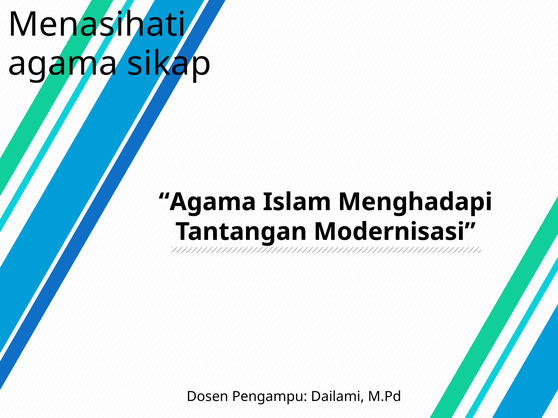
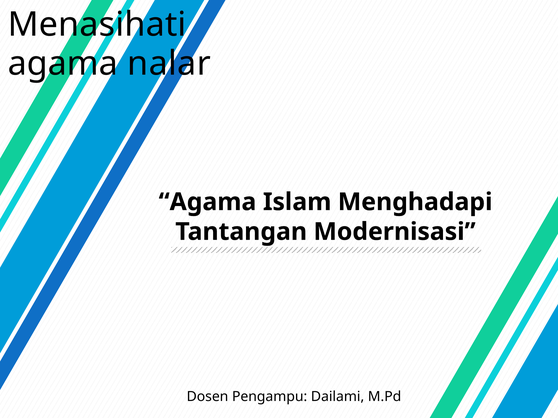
sikap: sikap -> nalar
